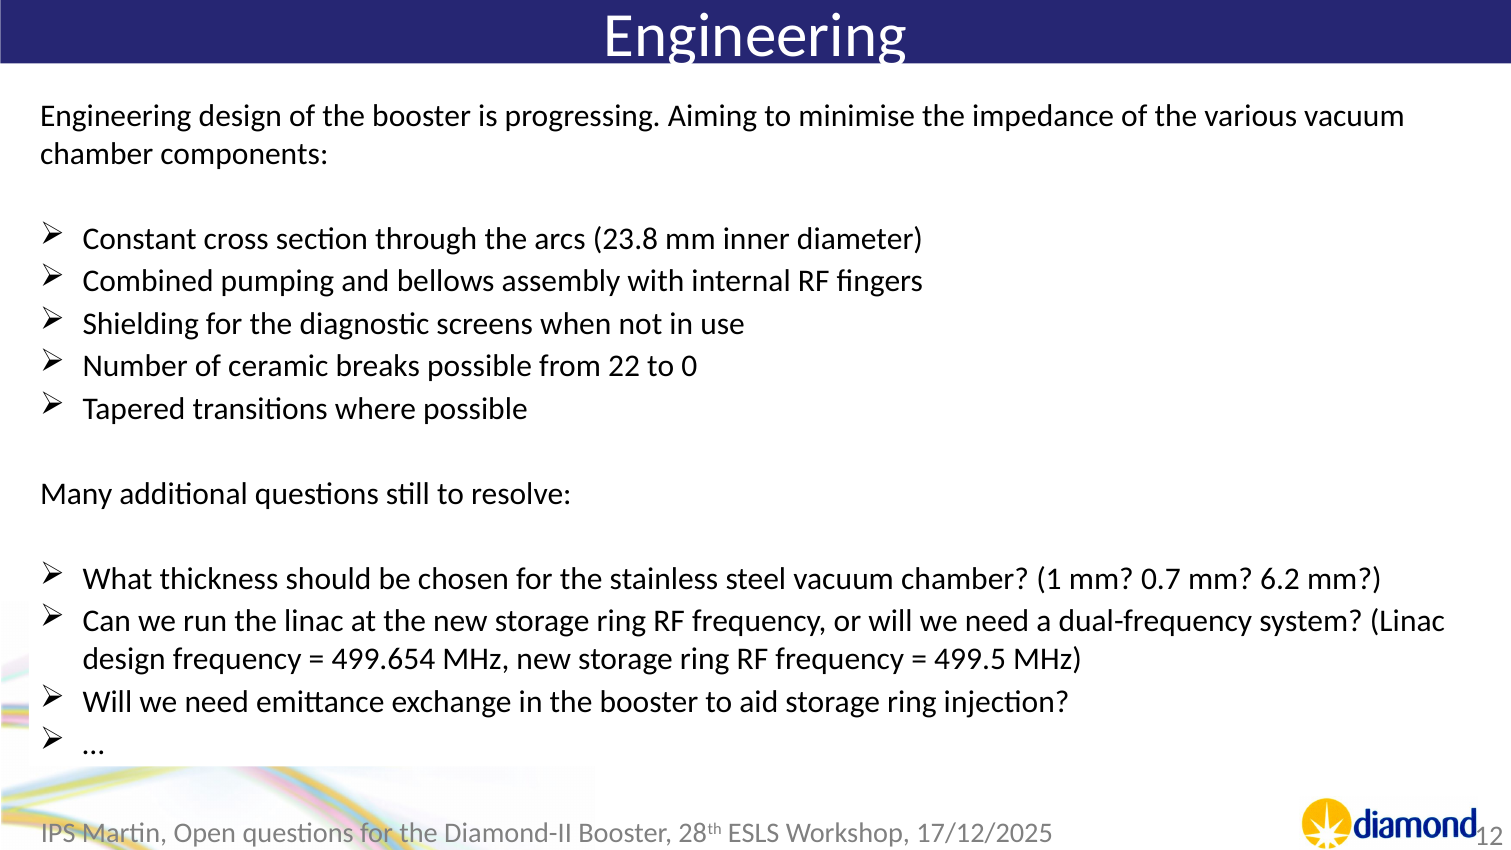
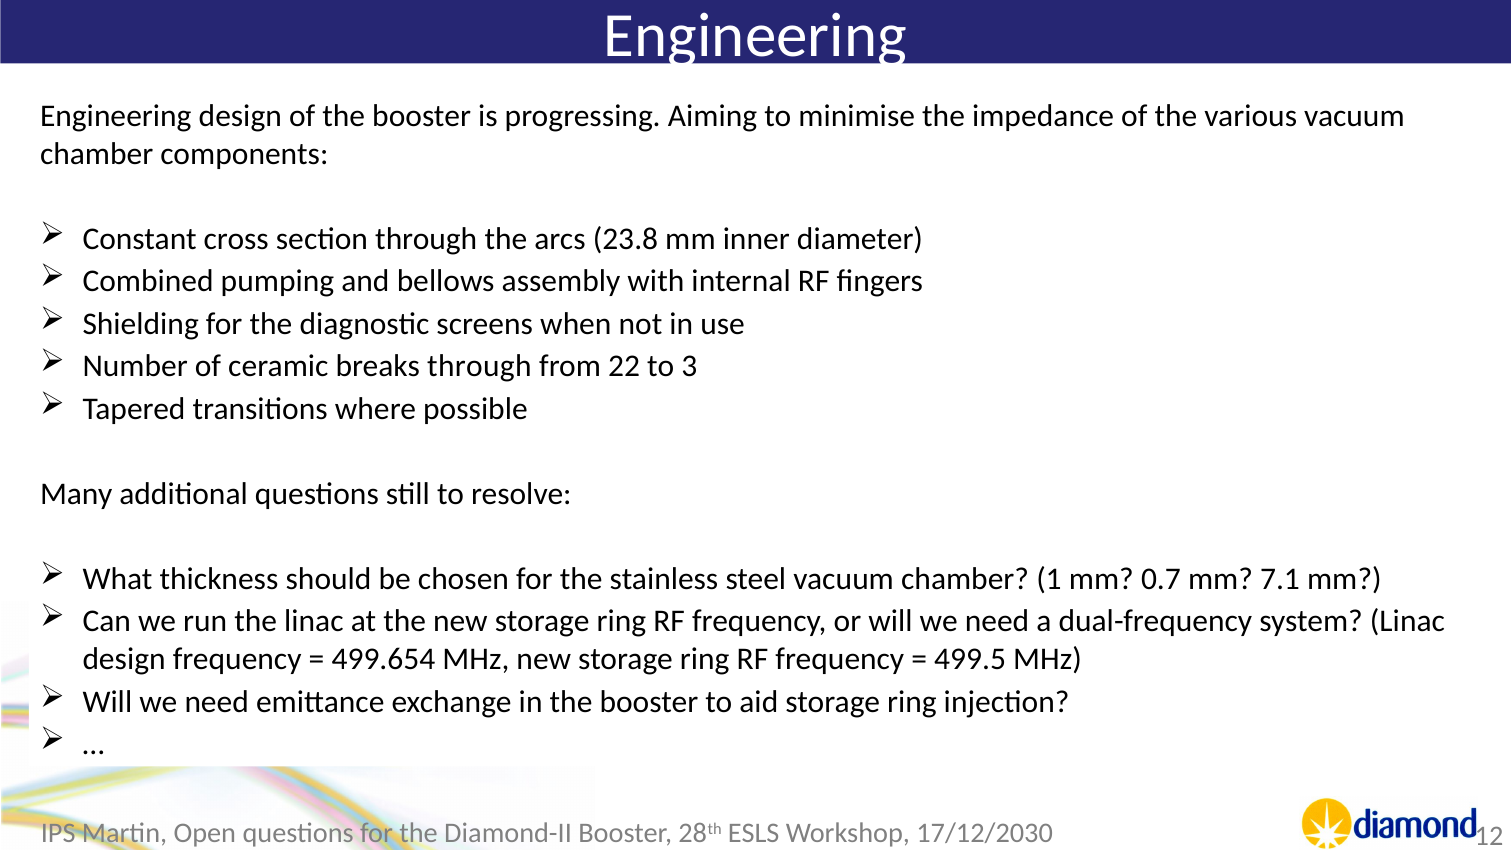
breaks possible: possible -> through
0: 0 -> 3
6.2: 6.2 -> 7.1
17/12/2025: 17/12/2025 -> 17/12/2030
